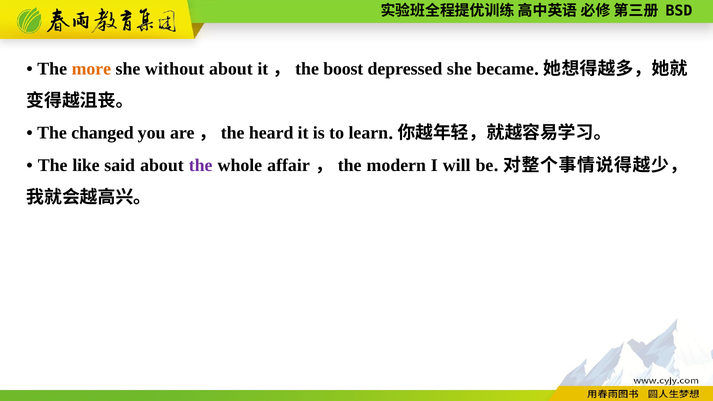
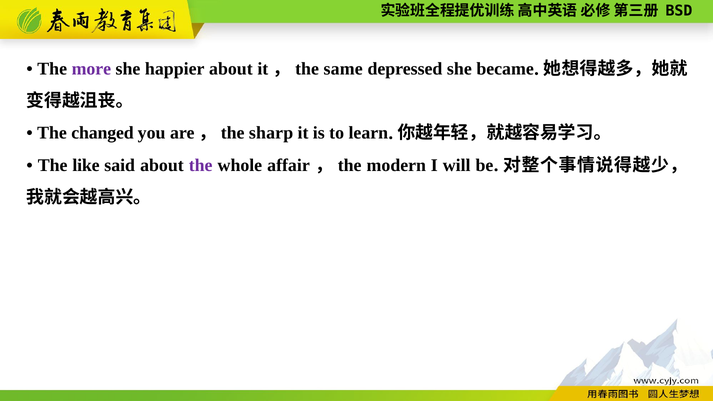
more colour: orange -> purple
without: without -> happier
boost: boost -> same
heard: heard -> sharp
